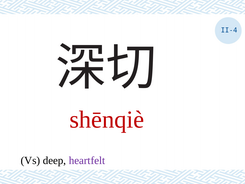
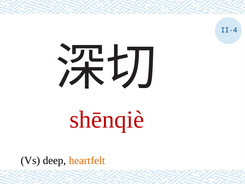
heartfelt colour: purple -> orange
